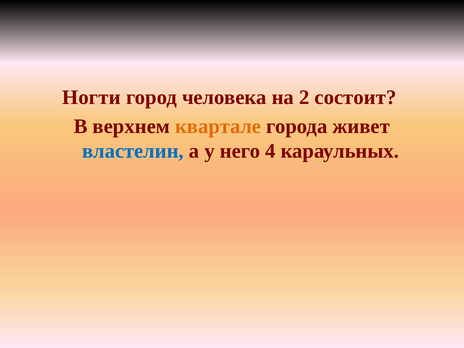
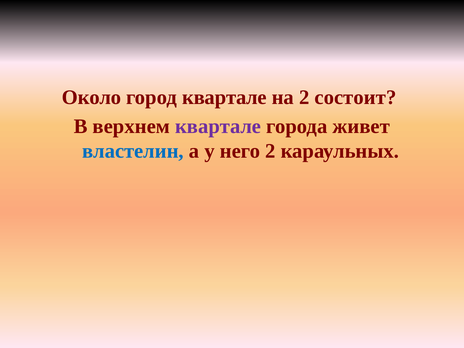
Ногти: Ногти -> Около
город человека: человека -> квартале
квартале at (218, 126) colour: orange -> purple
него 4: 4 -> 2
